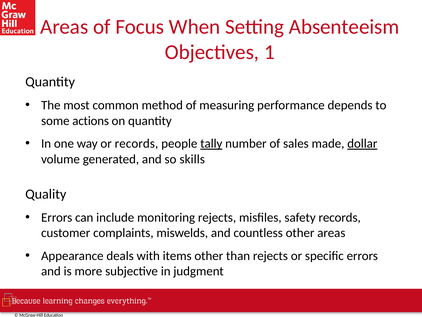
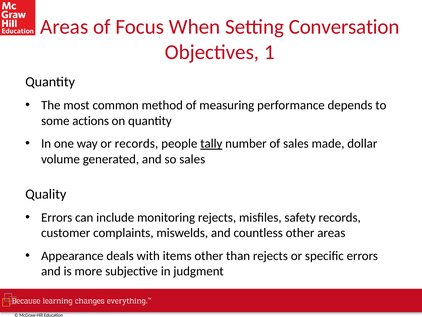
Absenteeism: Absenteeism -> Conversation
dollar underline: present -> none
so skills: skills -> sales
